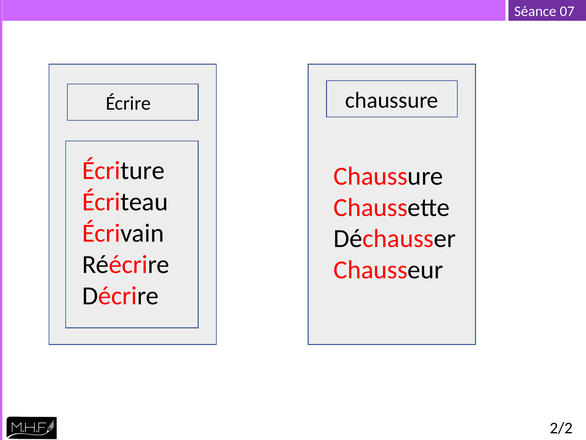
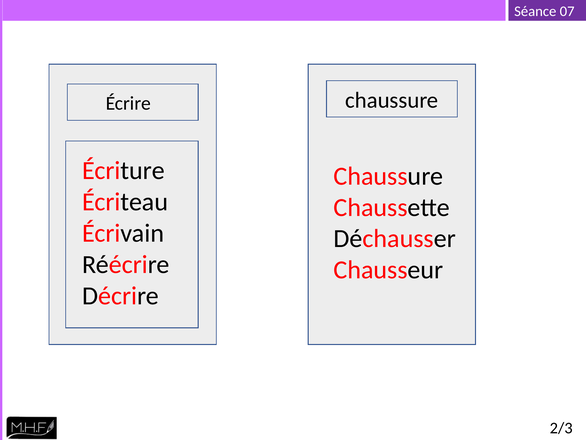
2/2: 2/2 -> 2/3
